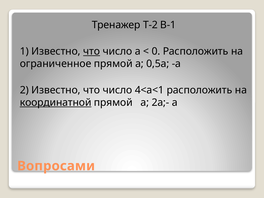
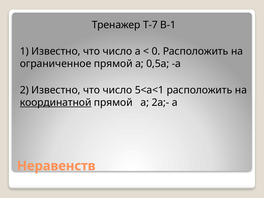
Т-2: Т-2 -> Т-7
что at (92, 51) underline: present -> none
4<а<1: 4<а<1 -> 5<а<1
Вопросами: Вопросами -> Неравенств
